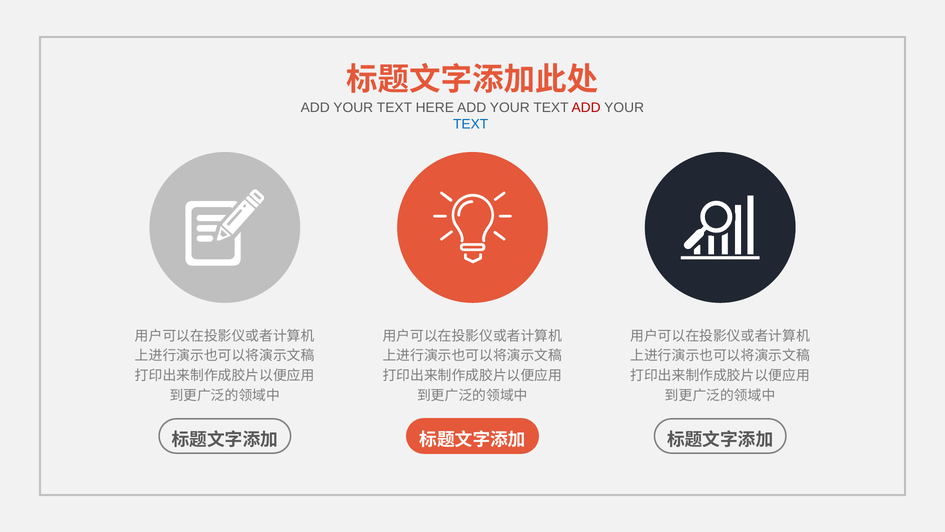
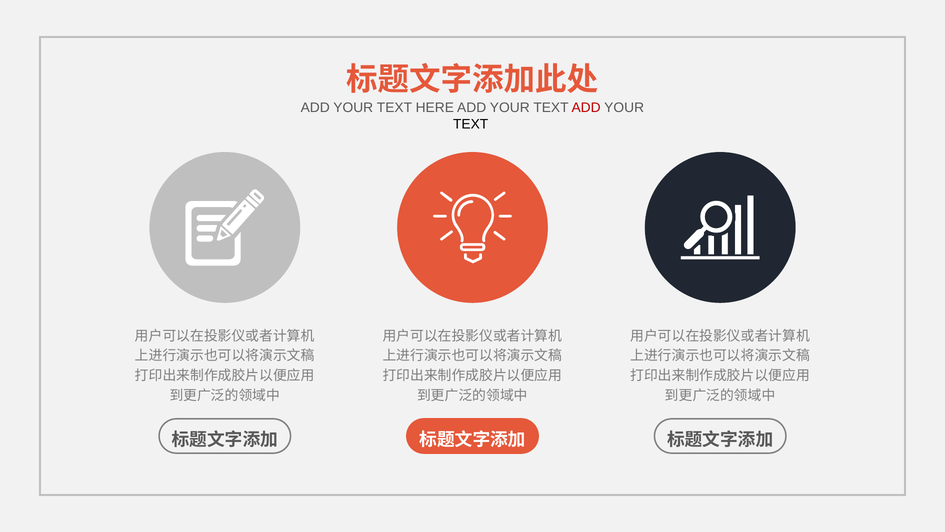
TEXT at (471, 124) colour: blue -> black
